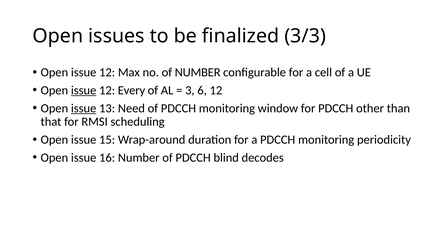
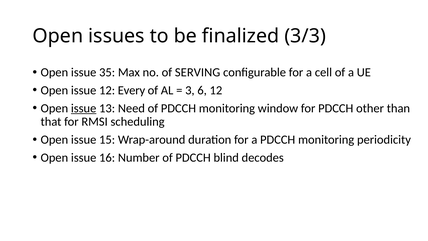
12 at (107, 72): 12 -> 35
of NUMBER: NUMBER -> SERVING
issue at (84, 90) underline: present -> none
